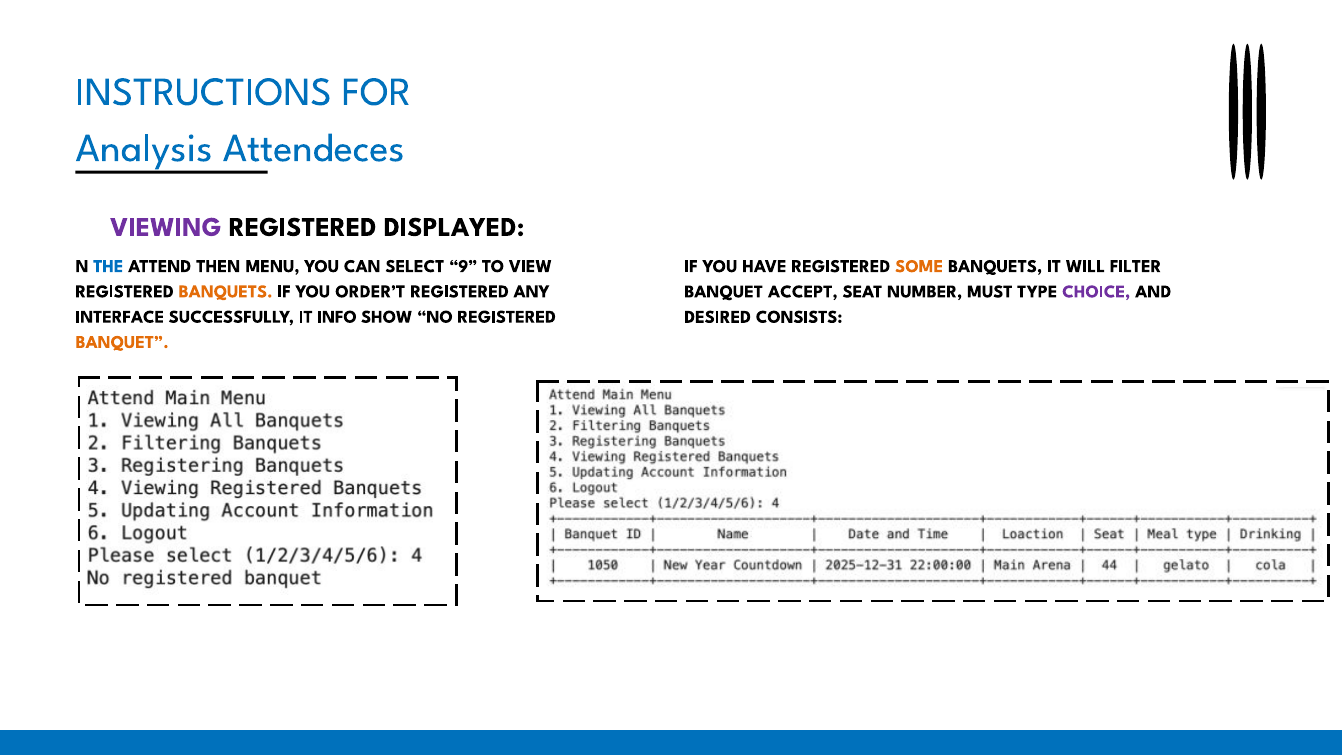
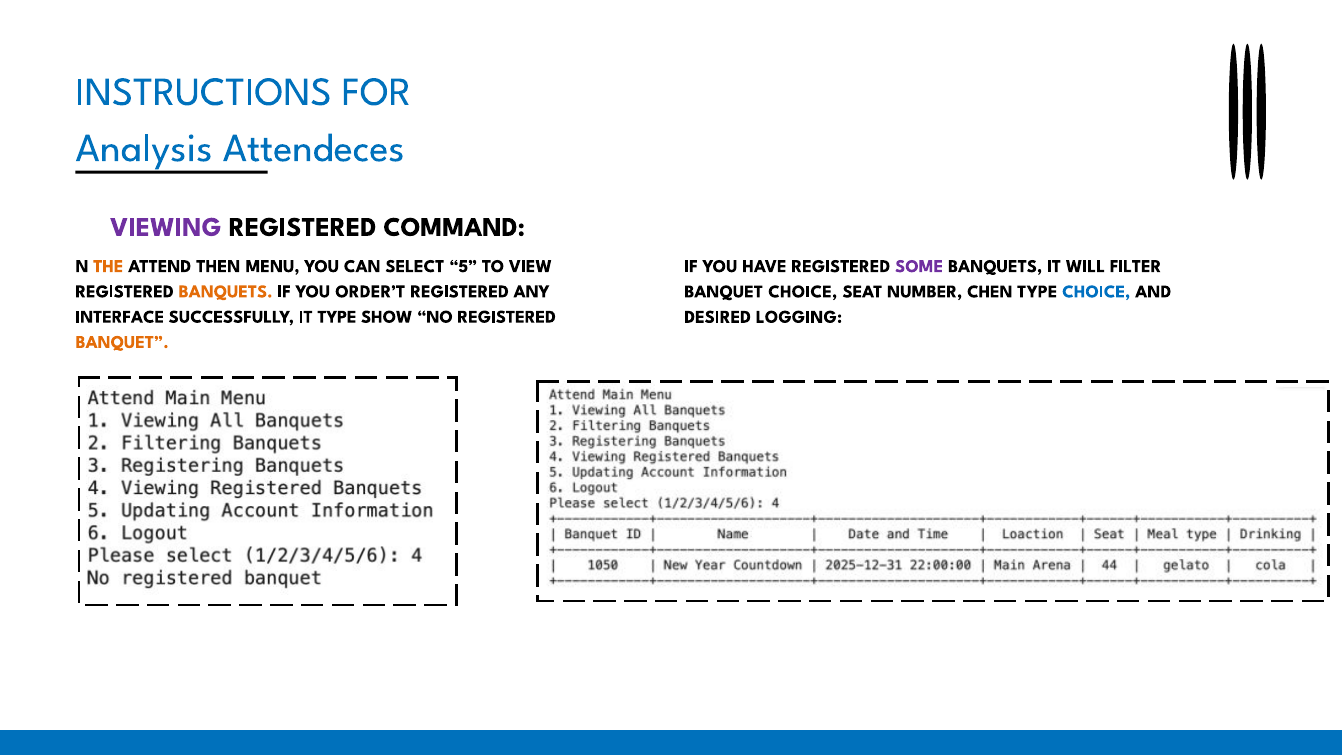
DISPLAYED: DISPLAYED -> COMMAND
THE colour: blue -> orange
9: 9 -> 5
SOME colour: orange -> purple
BANQUET ACCEPT: ACCEPT -> CHOICE
MUST: MUST -> CHEN
CHOICE at (1096, 291) colour: purple -> blue
IT INFO: INFO -> TYPE
CONSISTS: CONSISTS -> LOGGING
